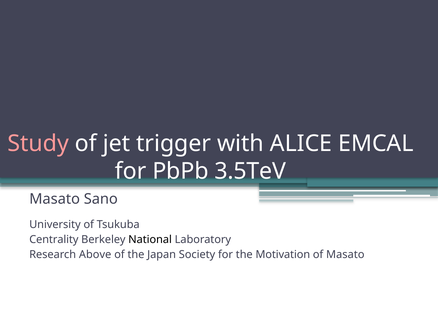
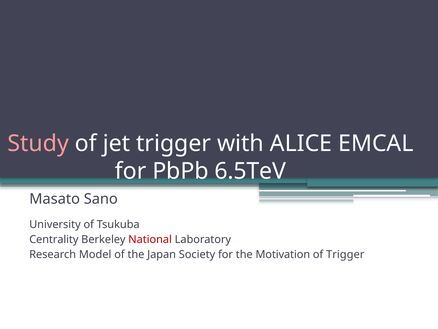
3.5TeV: 3.5TeV -> 6.5TeV
National colour: black -> red
Above: Above -> Model
of Masato: Masato -> Trigger
